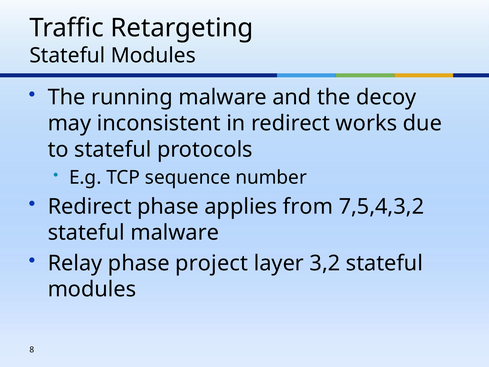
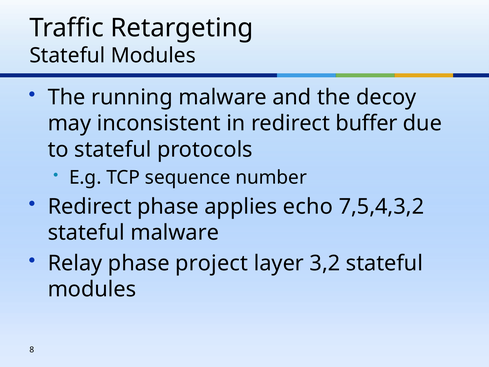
works: works -> buffer
from: from -> echo
